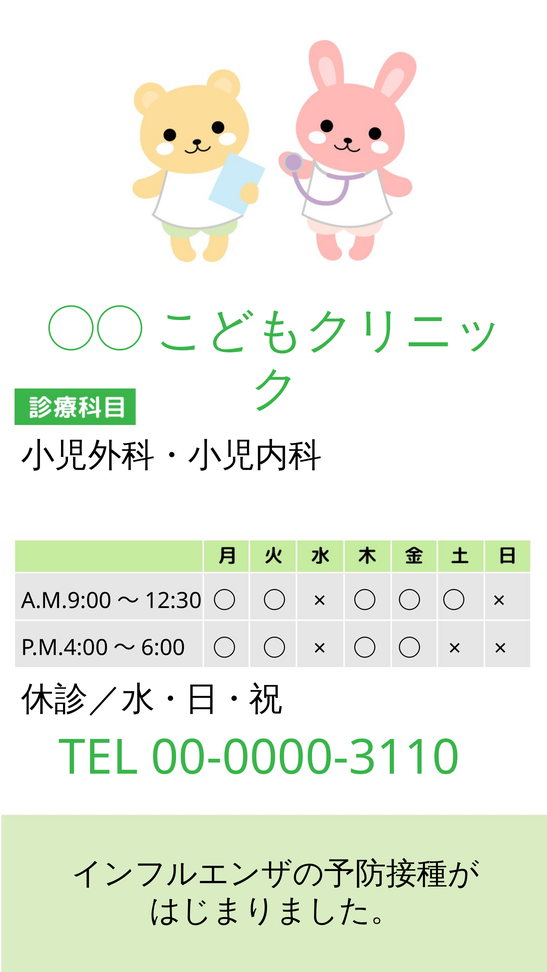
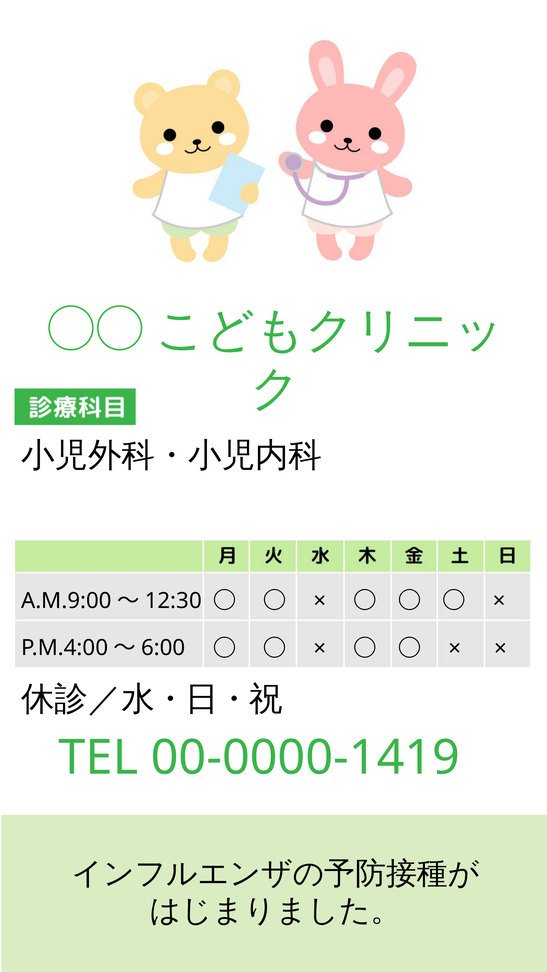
00-0000-3110: 00-0000-3110 -> 00-0000-1419
